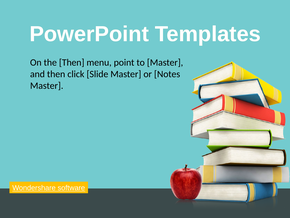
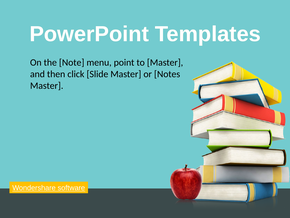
the Then: Then -> Note
